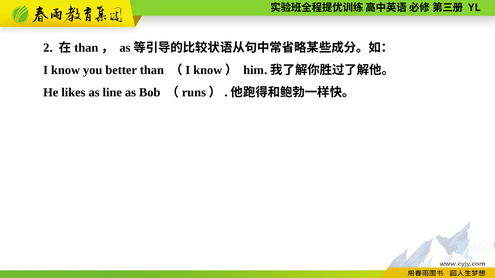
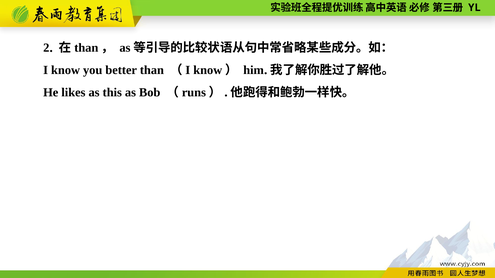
line: line -> this
